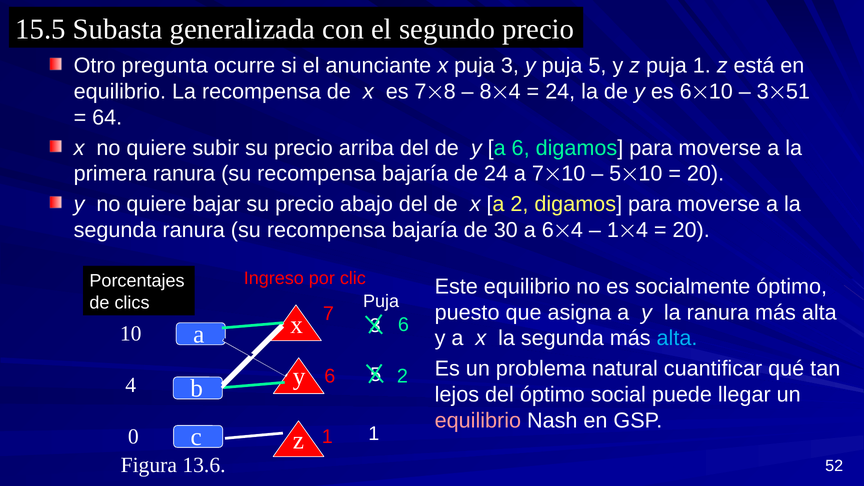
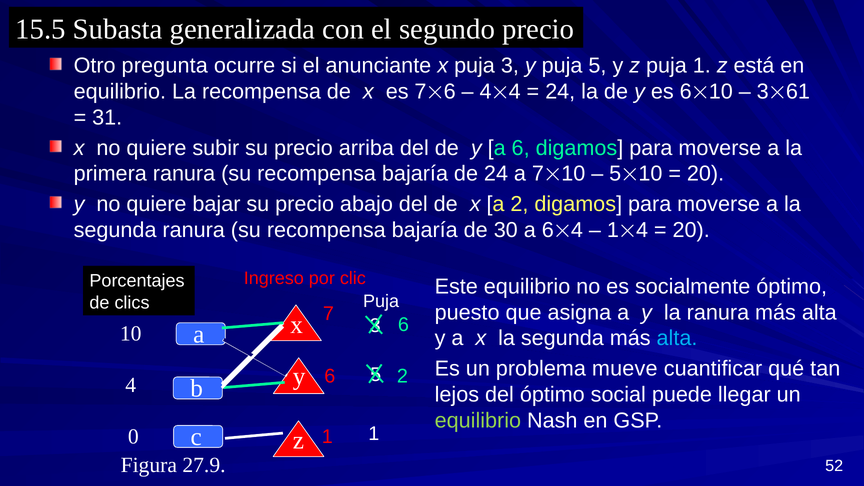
8 at (450, 92): 8 -> 6
8 at (486, 92): 8 -> 4
51: 51 -> 61
64: 64 -> 31
natural: natural -> mueve
equilibrio at (478, 420) colour: pink -> light green
13.6: 13.6 -> 27.9
